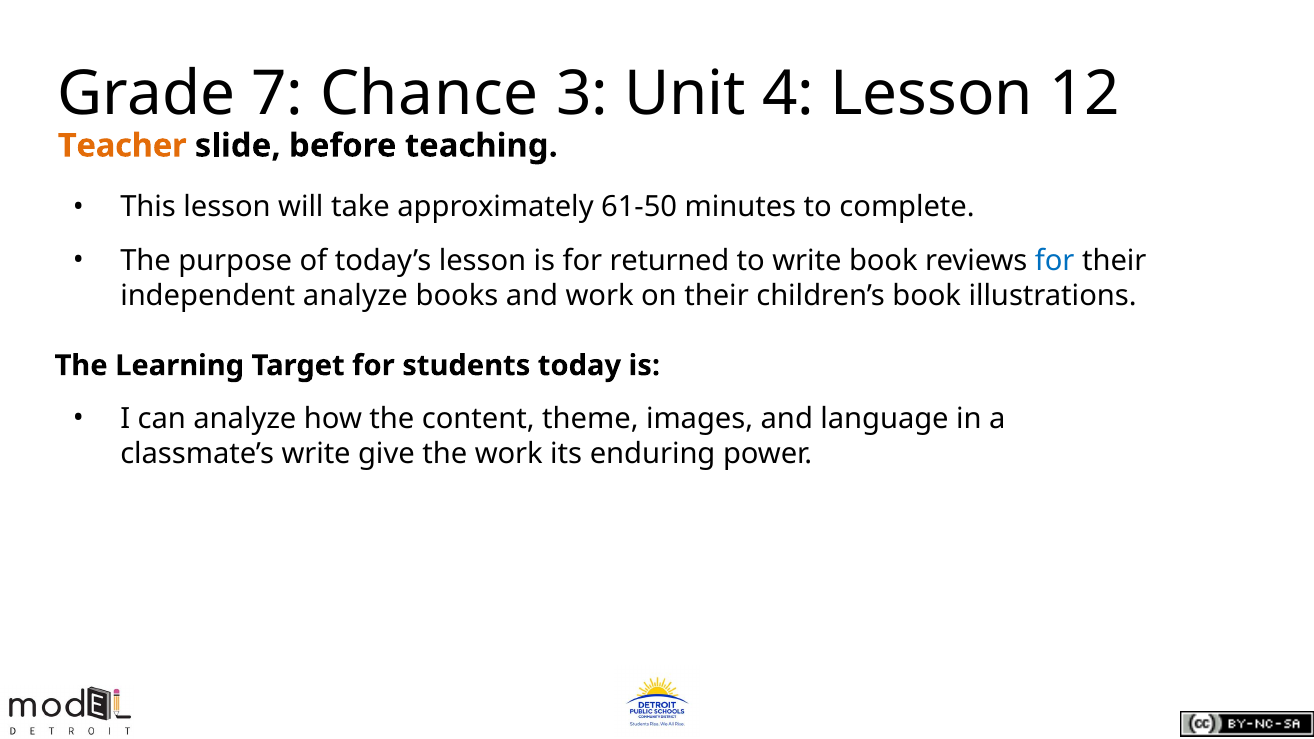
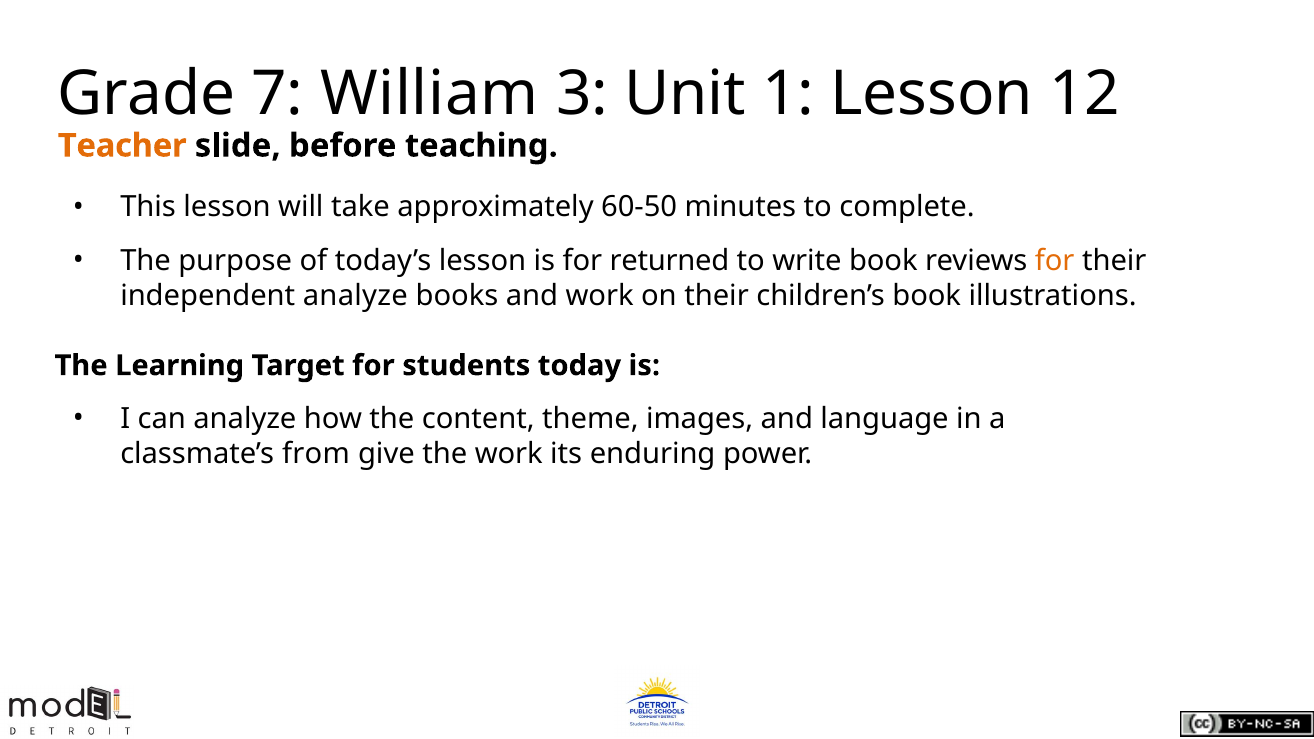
Chance: Chance -> William
4: 4 -> 1
61-50: 61-50 -> 60-50
for at (1055, 261) colour: blue -> orange
classmate’s write: write -> from
